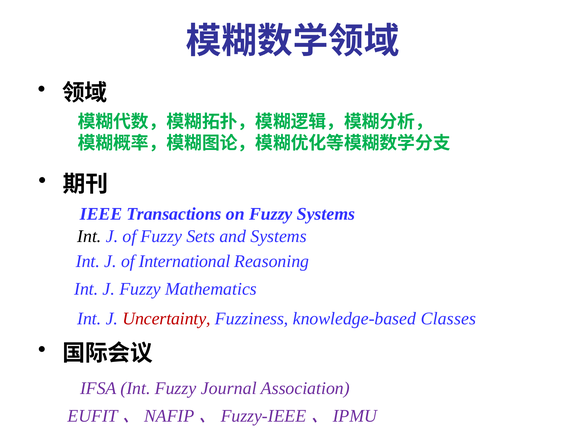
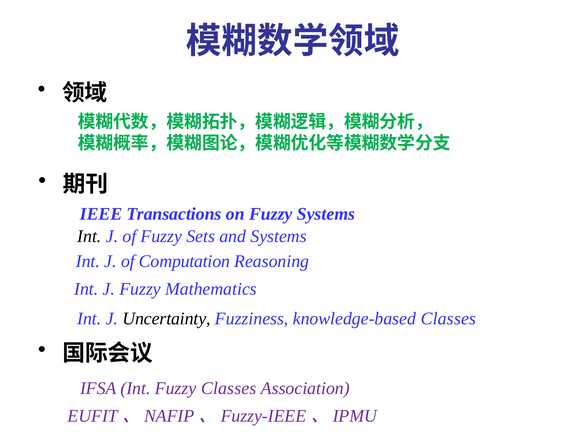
International: International -> Computation
Uncertainty colour: red -> black
Fuzzy Journal: Journal -> Classes
